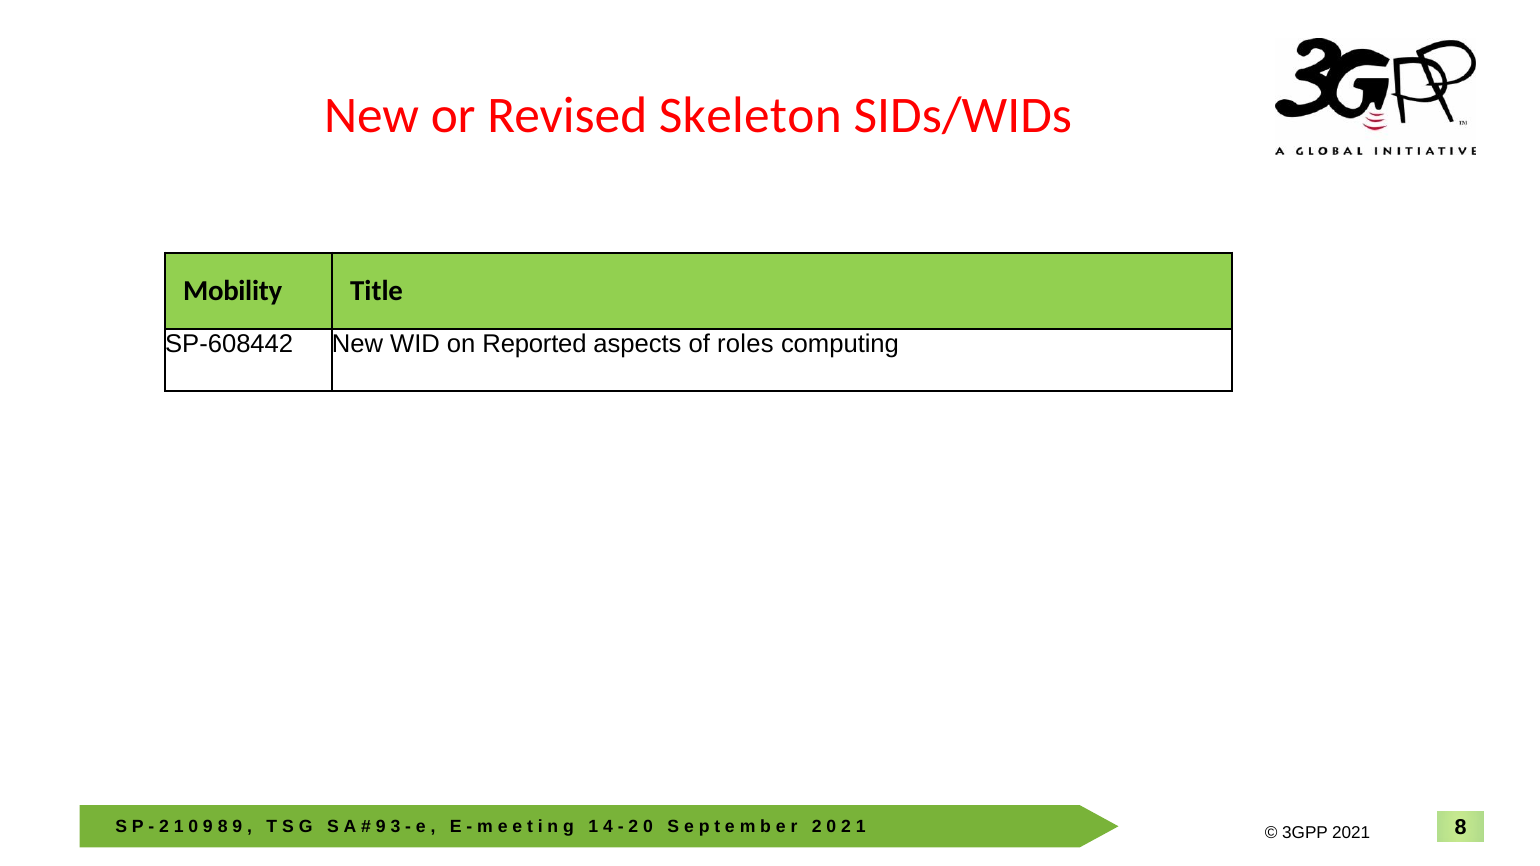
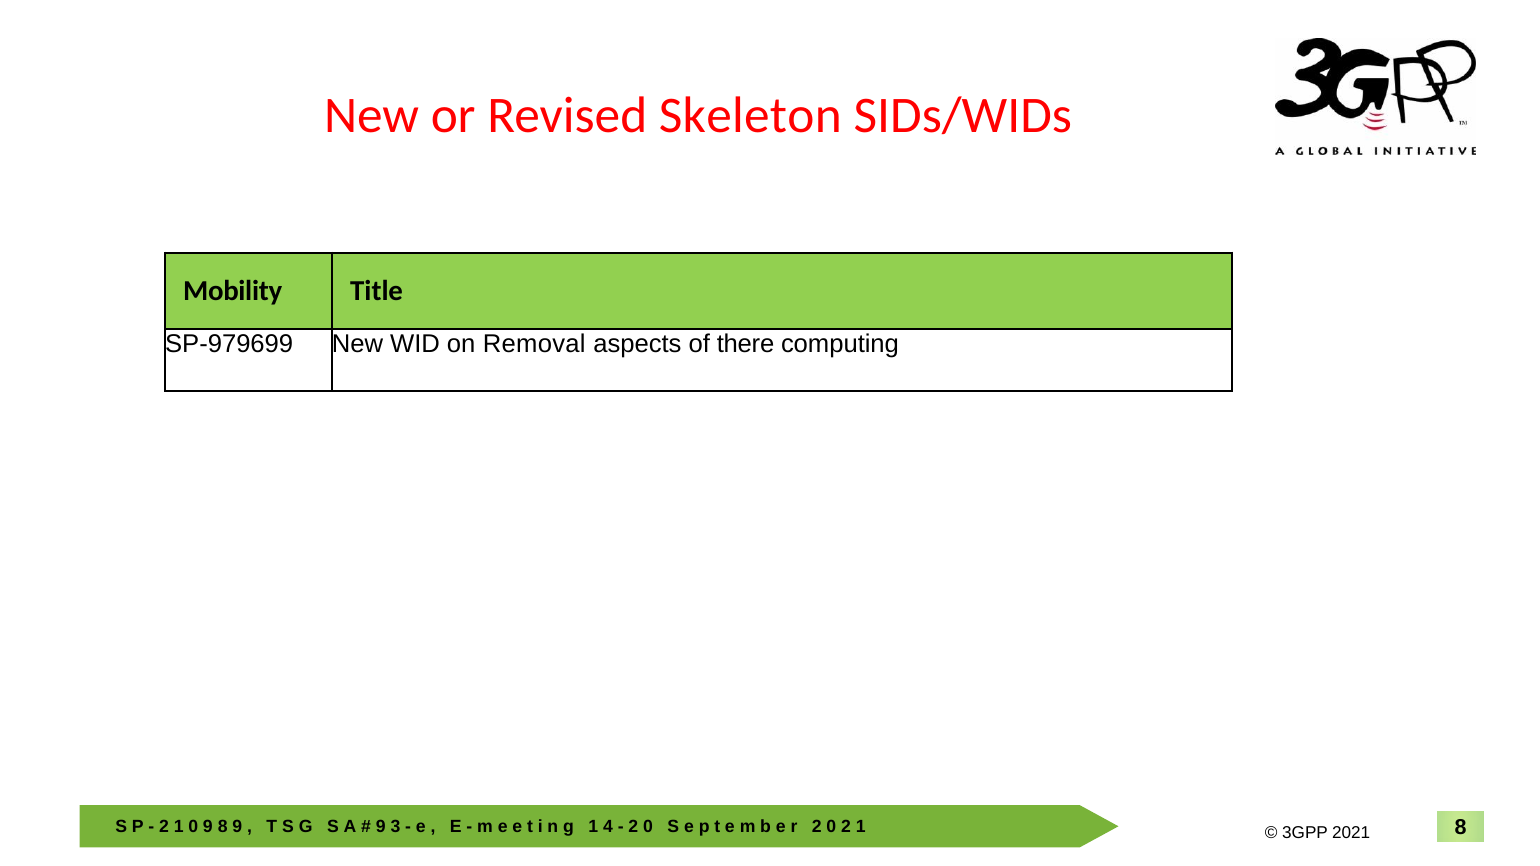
SP-608442: SP-608442 -> SP-979699
Reported: Reported -> Removal
roles: roles -> there
